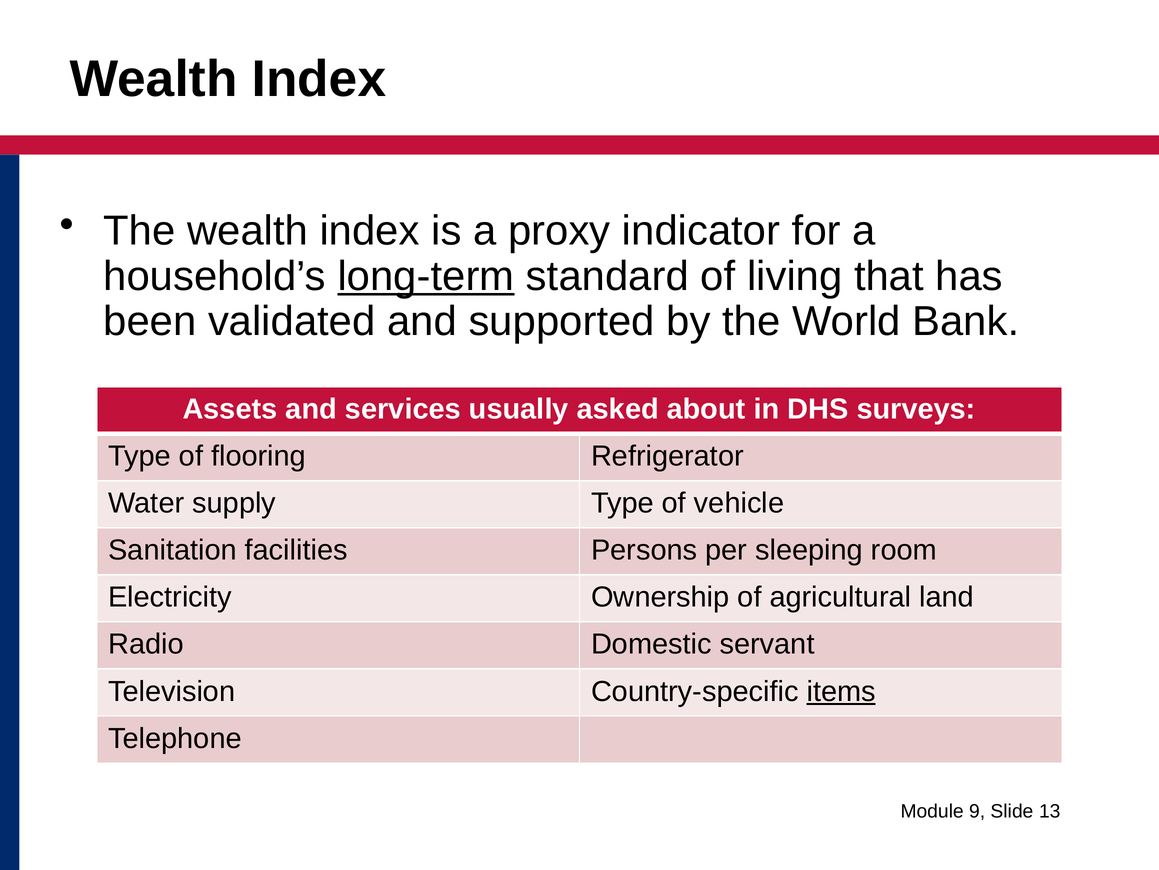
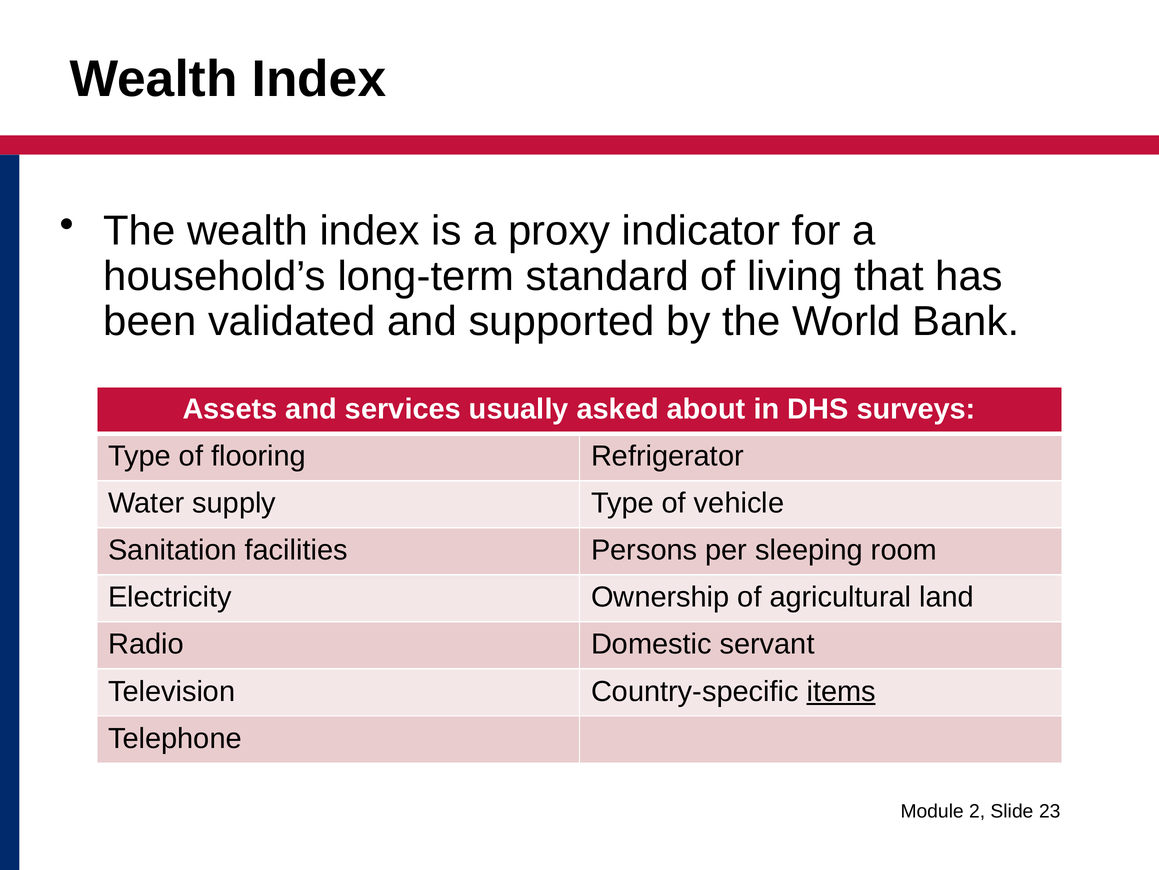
long-term underline: present -> none
9: 9 -> 2
13: 13 -> 23
